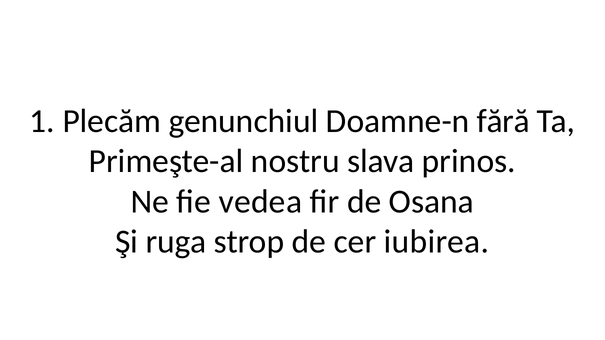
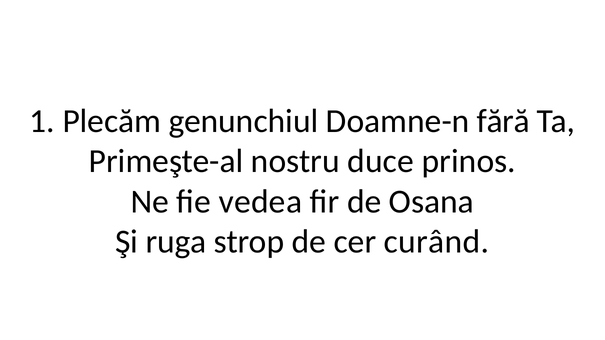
slava: slava -> duce
iubirea: iubirea -> curând
